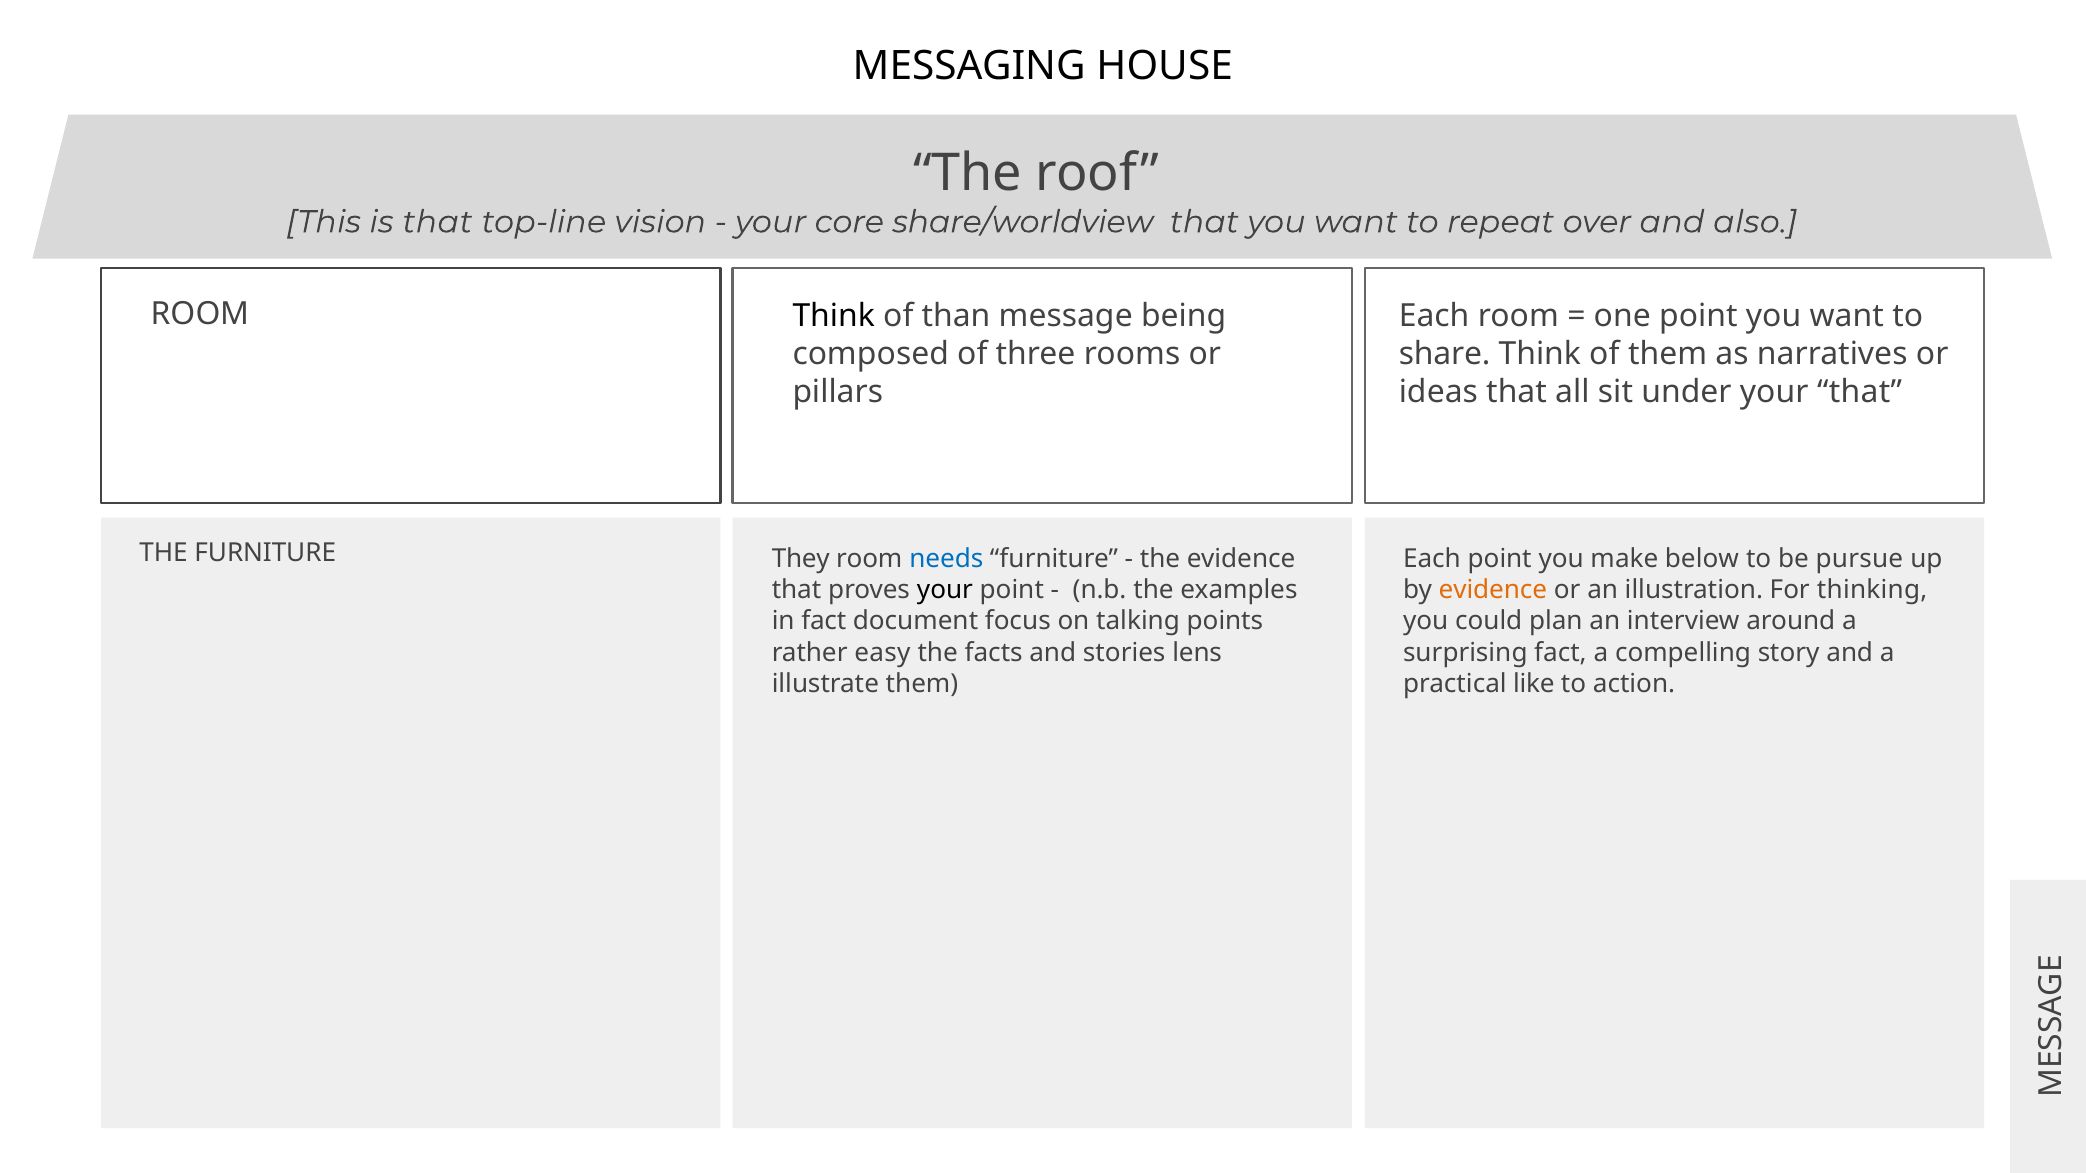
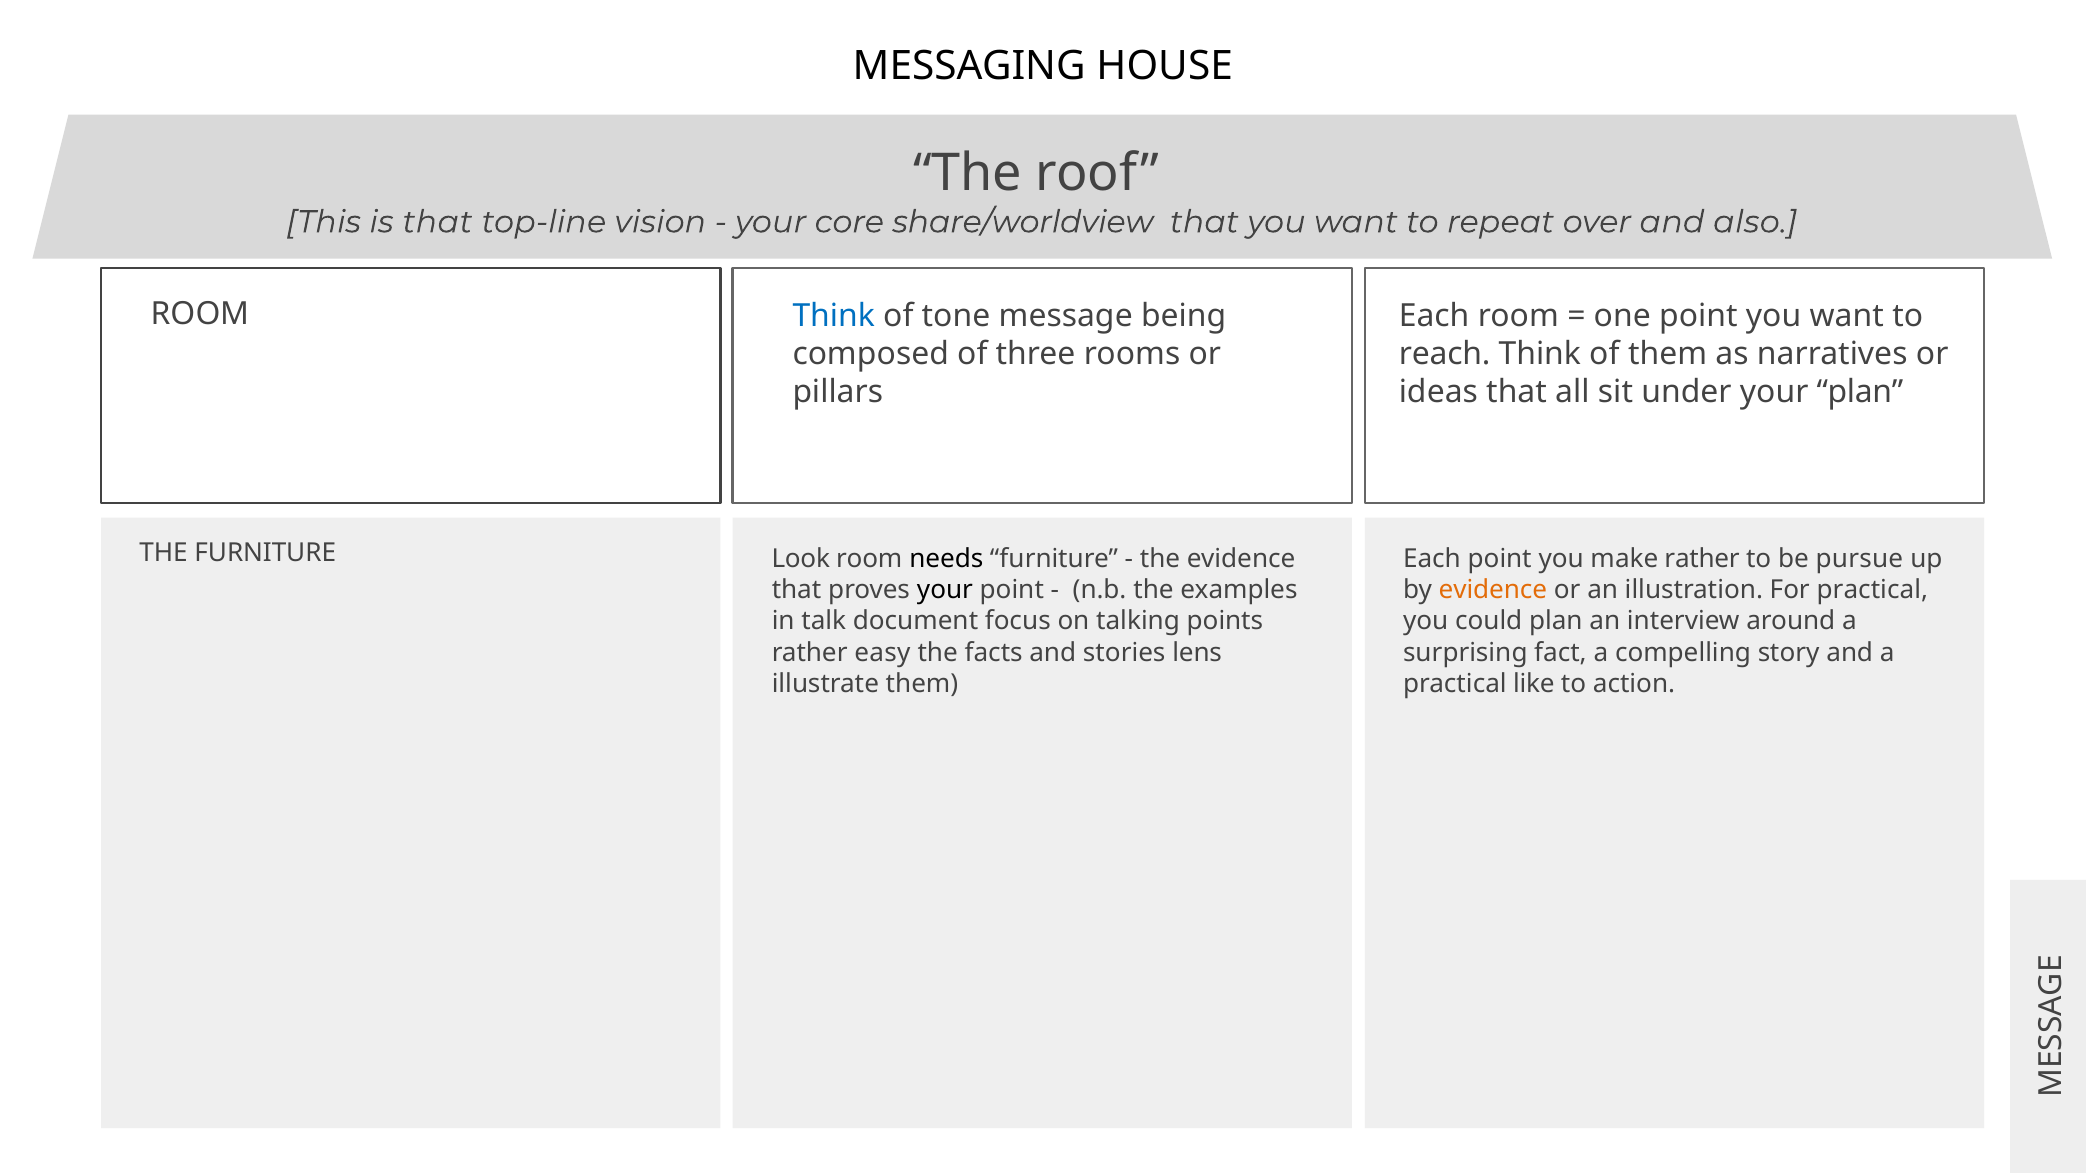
Think at (834, 316) colour: black -> blue
than: than -> tone
share: share -> reach
your that: that -> plan
They: They -> Look
needs colour: blue -> black
make below: below -> rather
For thinking: thinking -> practical
in fact: fact -> talk
